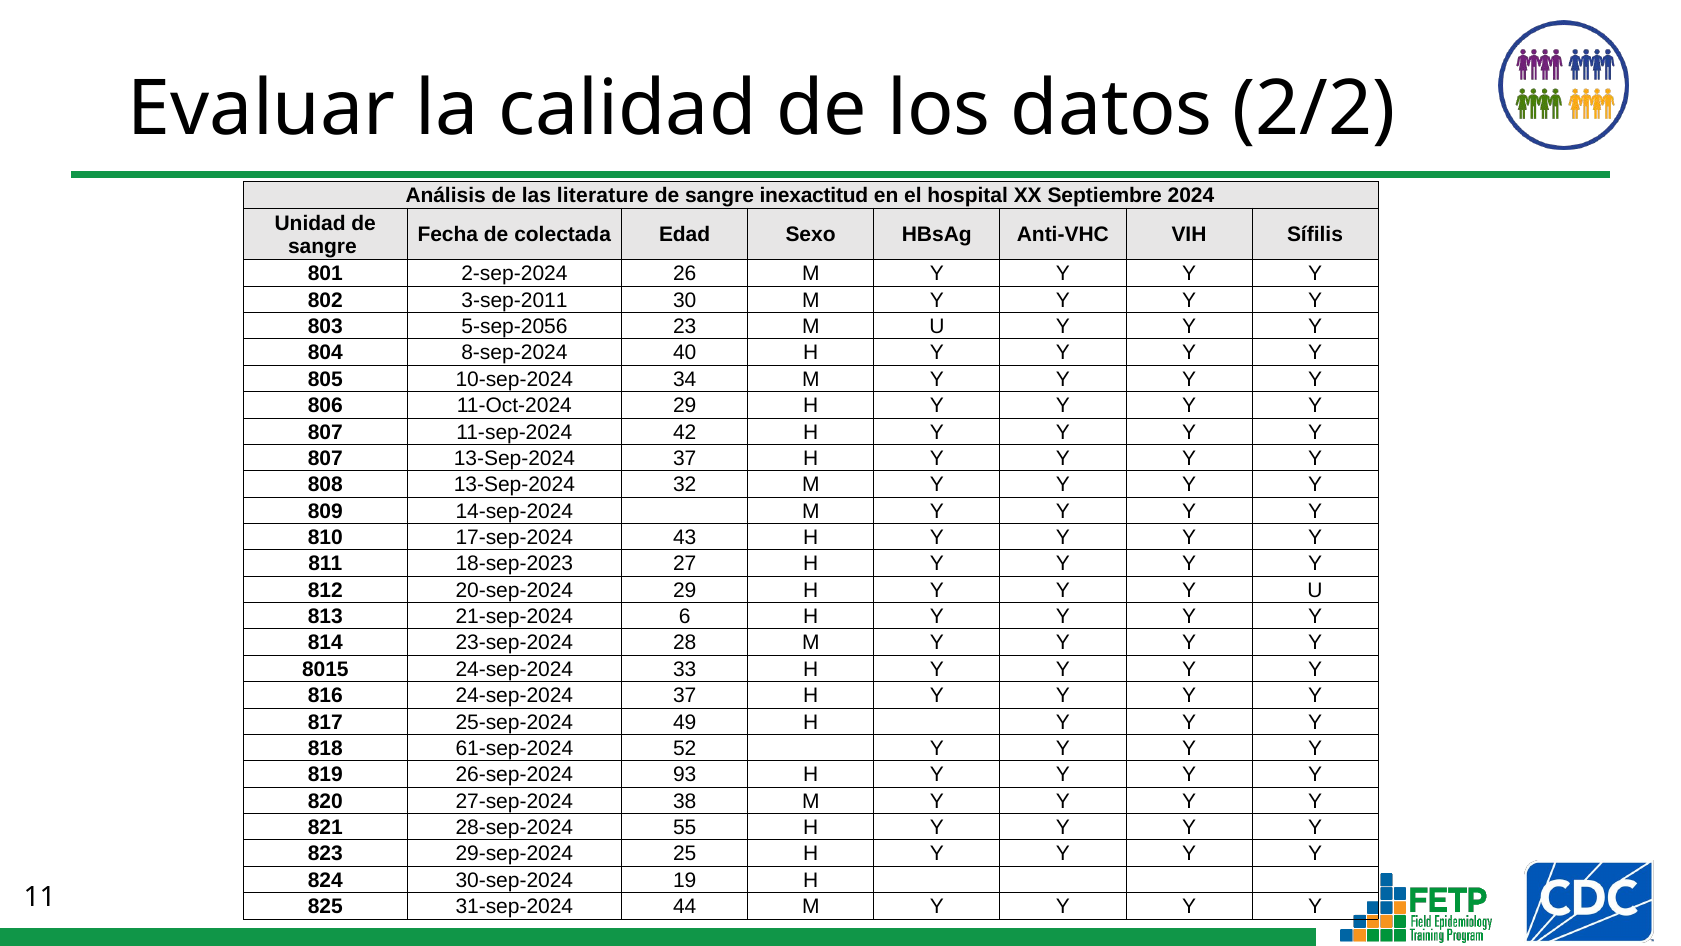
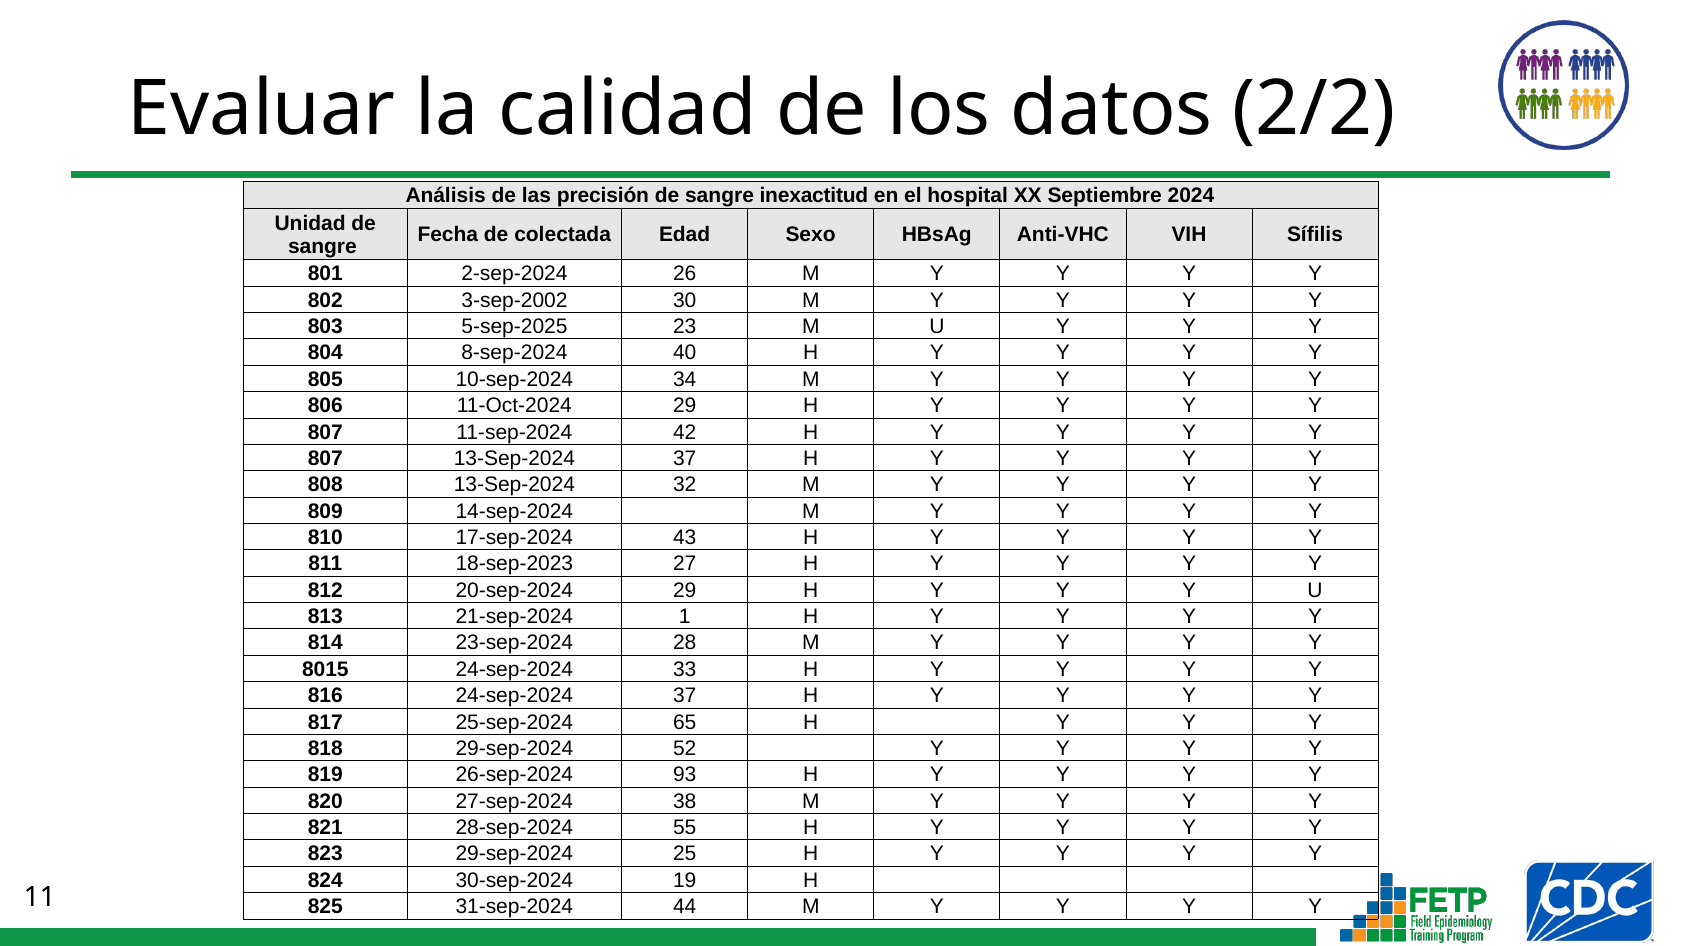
literature: literature -> precisión
3-sep-2011: 3-sep-2011 -> 3-sep-2002
5-sep-2056: 5-sep-2056 -> 5-sep-2025
6: 6 -> 1
49: 49 -> 65
818 61-sep-2024: 61-sep-2024 -> 29-sep-2024
